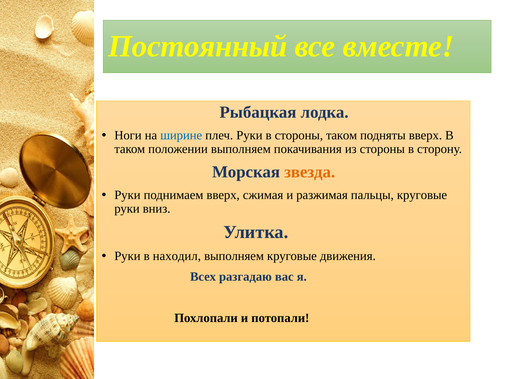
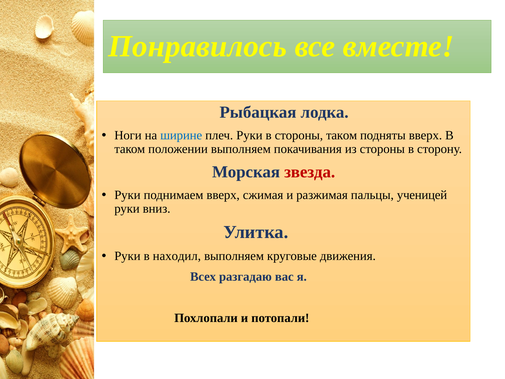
Постоянный: Постоянный -> Понравилось
звезда colour: orange -> red
пальцы круговые: круговые -> ученицей
